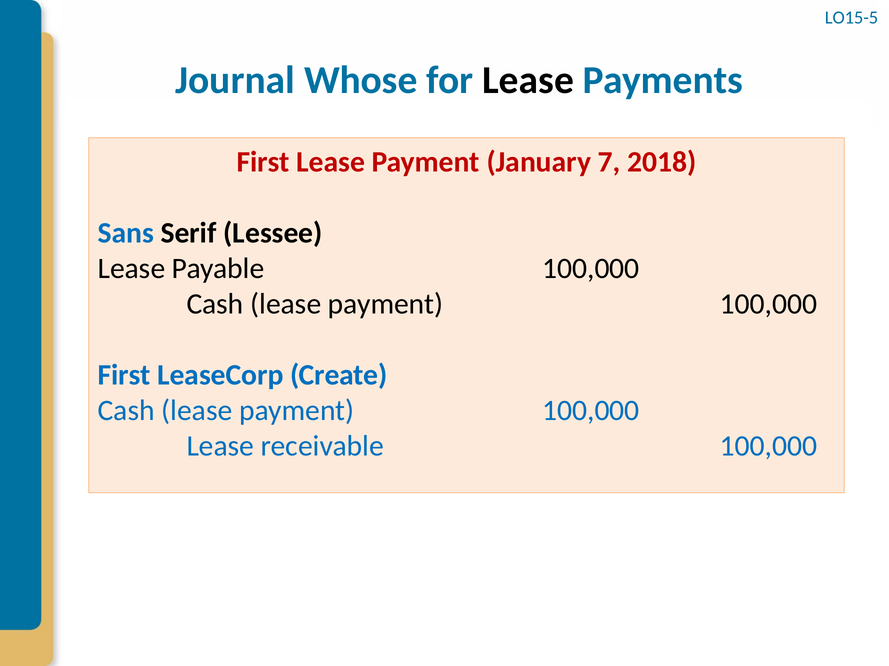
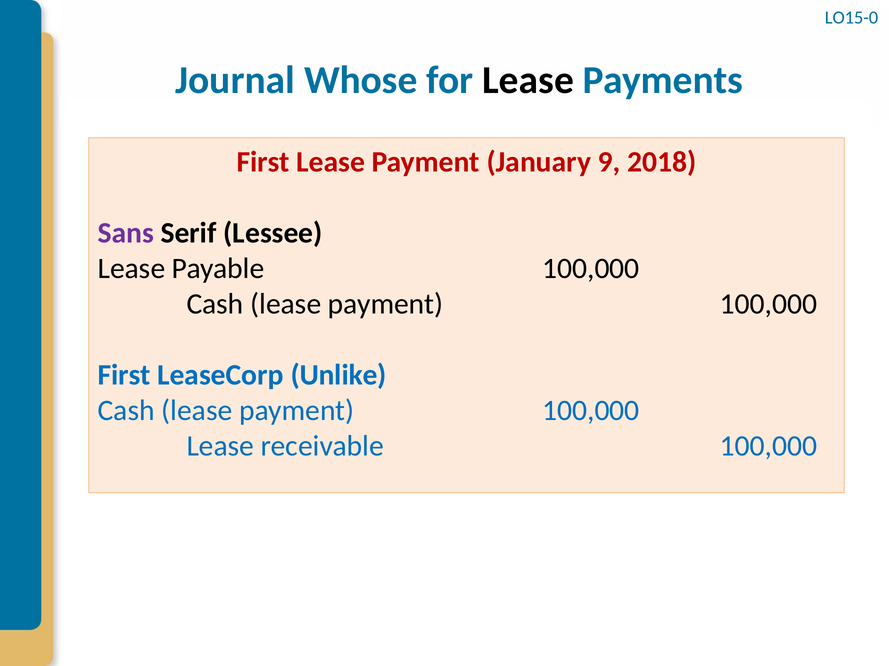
LO15-5: LO15-5 -> LO15-0
7: 7 -> 9
Sans colour: blue -> purple
Create: Create -> Unlike
